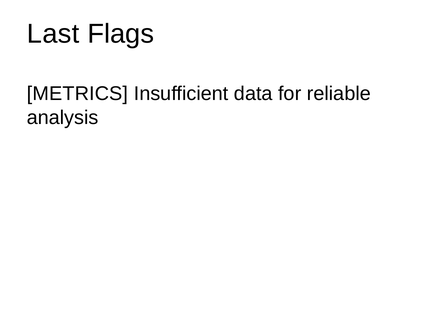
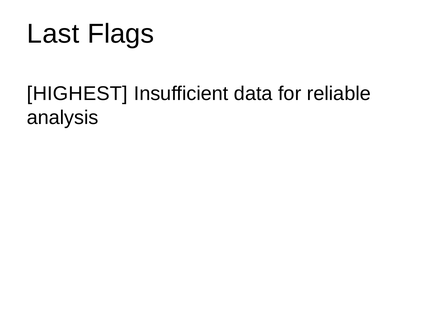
METRICS: METRICS -> HIGHEST
